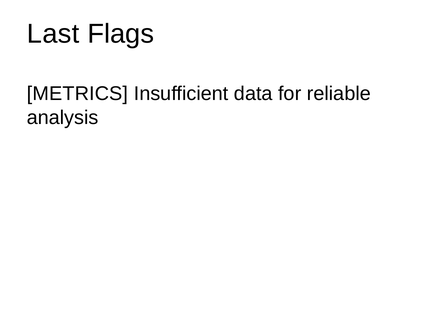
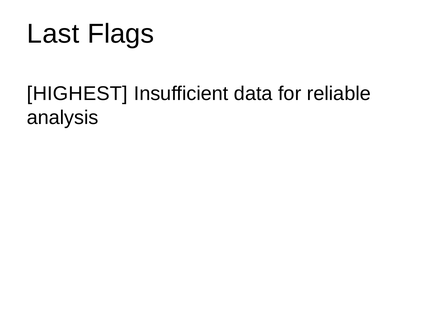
METRICS: METRICS -> HIGHEST
